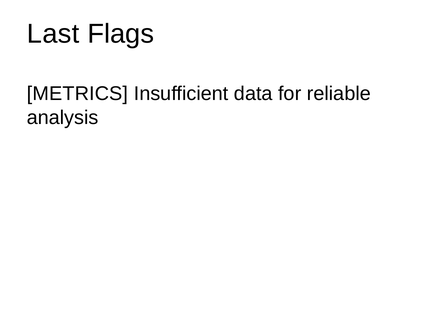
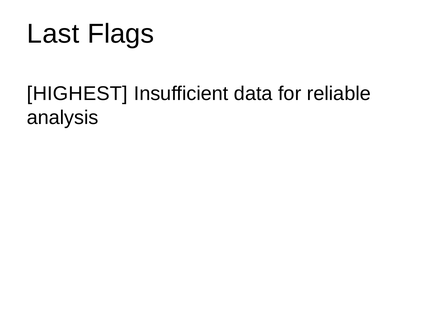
METRICS: METRICS -> HIGHEST
